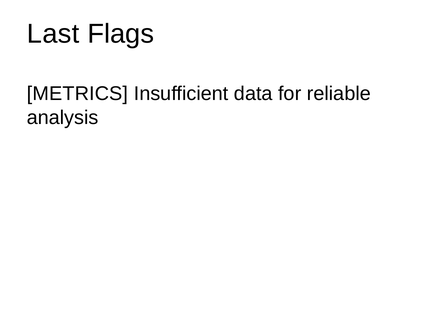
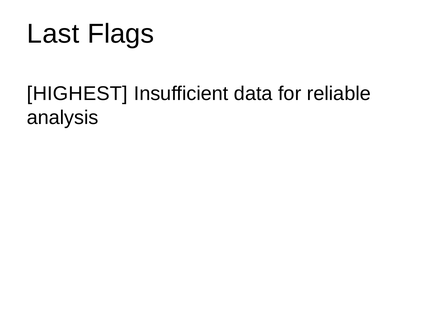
METRICS: METRICS -> HIGHEST
